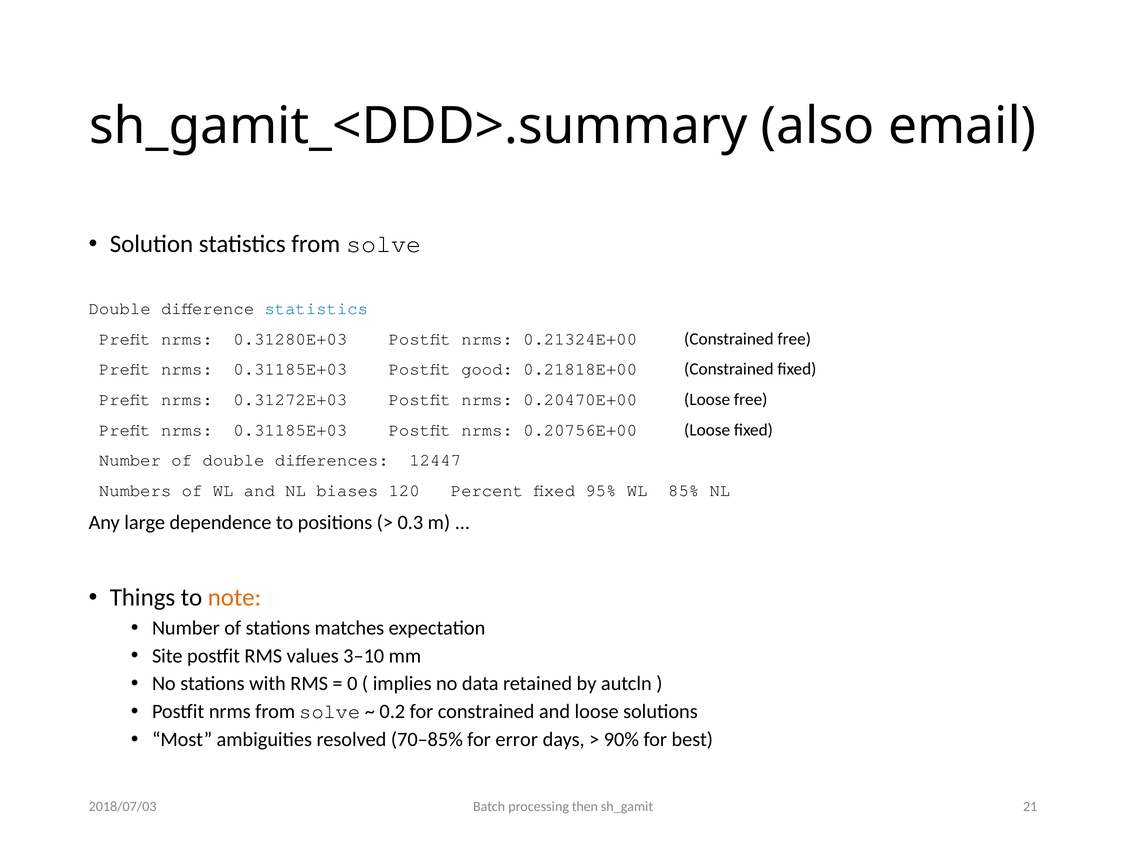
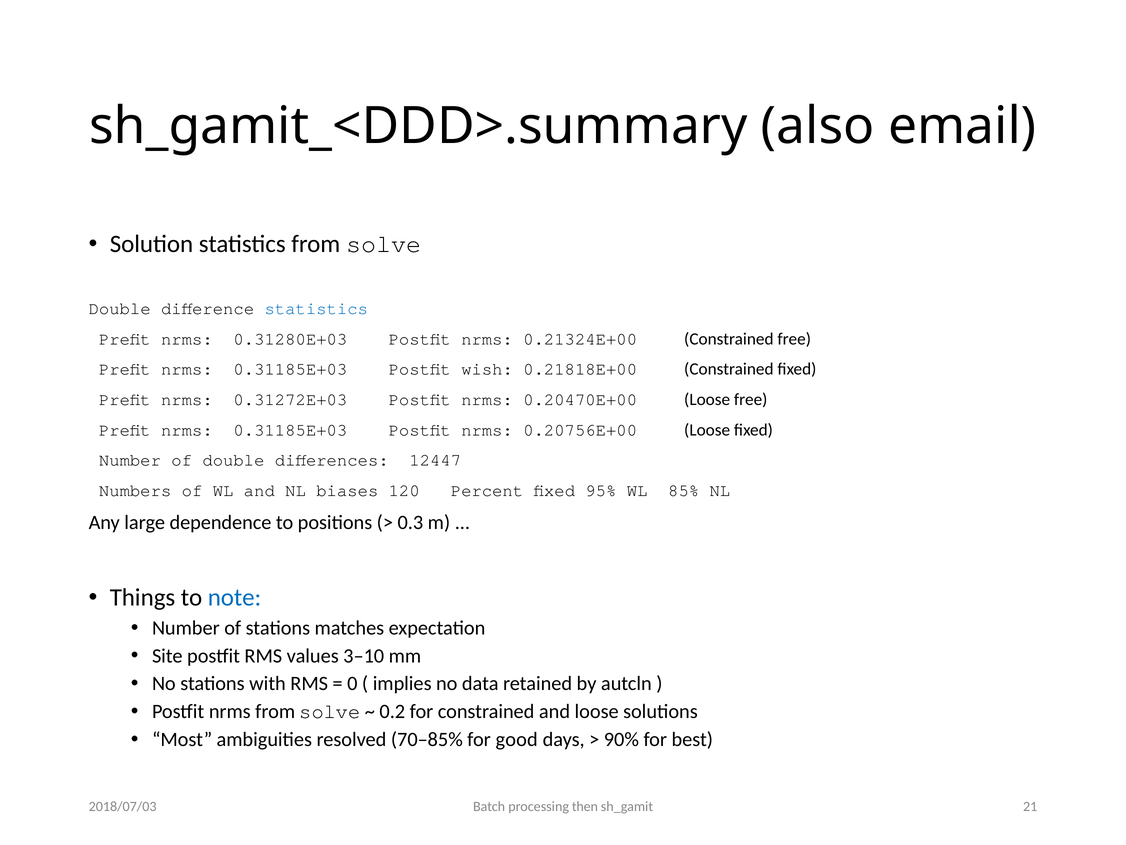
good: good -> wish
note colour: orange -> blue
error: error -> good
